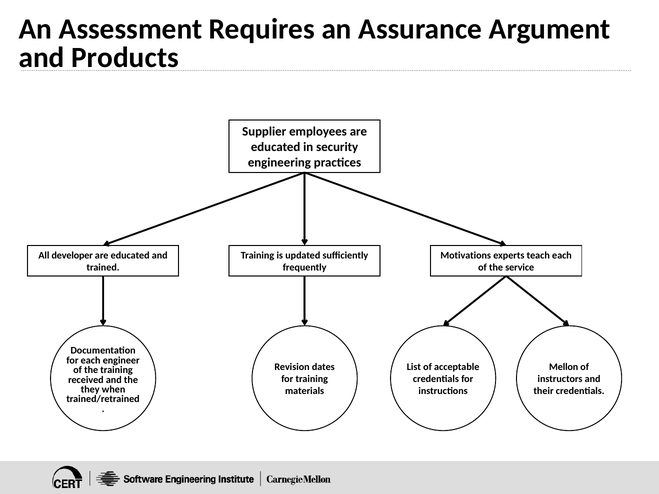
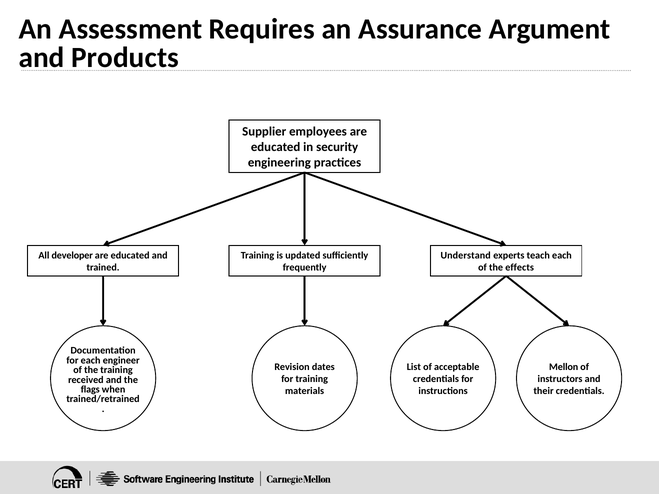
Motivations: Motivations -> Understand
service: service -> effects
they: they -> flags
